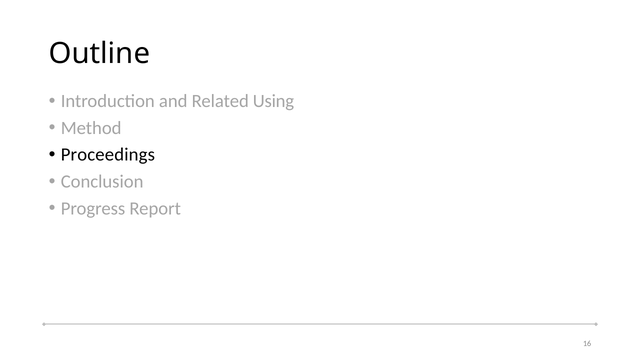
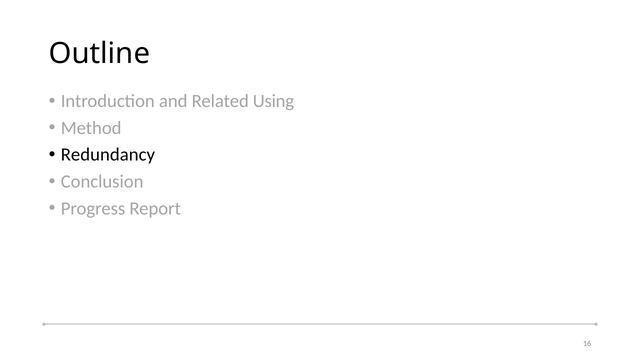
Proceedings: Proceedings -> Redundancy
